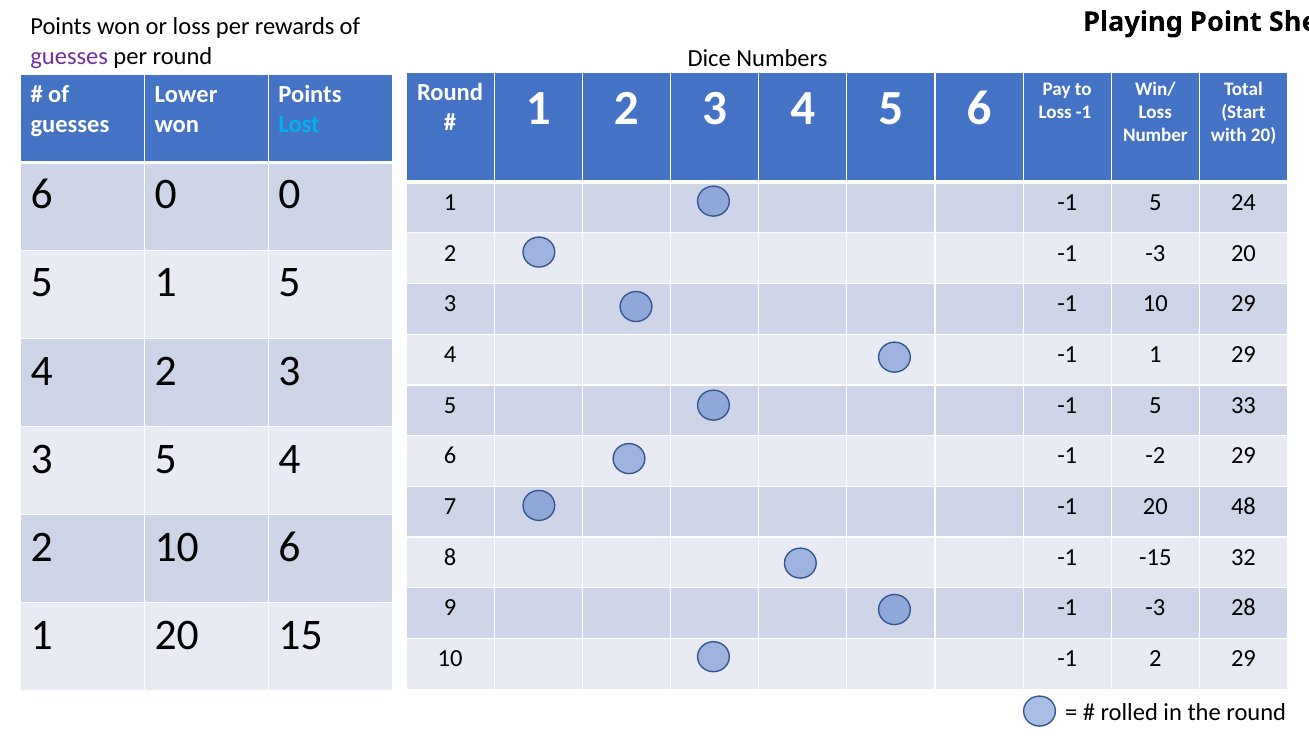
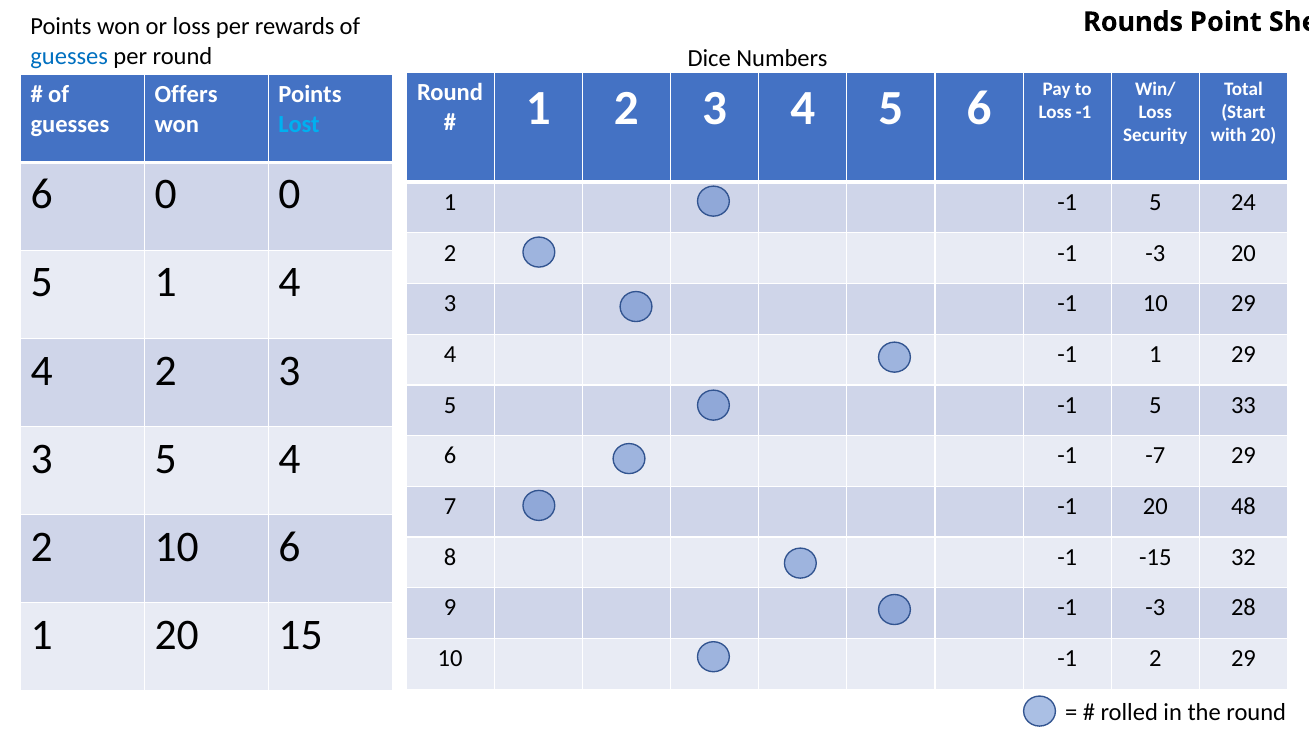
Playing: Playing -> Rounds
guesses at (69, 56) colour: purple -> blue
Lower: Lower -> Offers
Number: Number -> Security
1 5: 5 -> 4
-2: -2 -> -7
